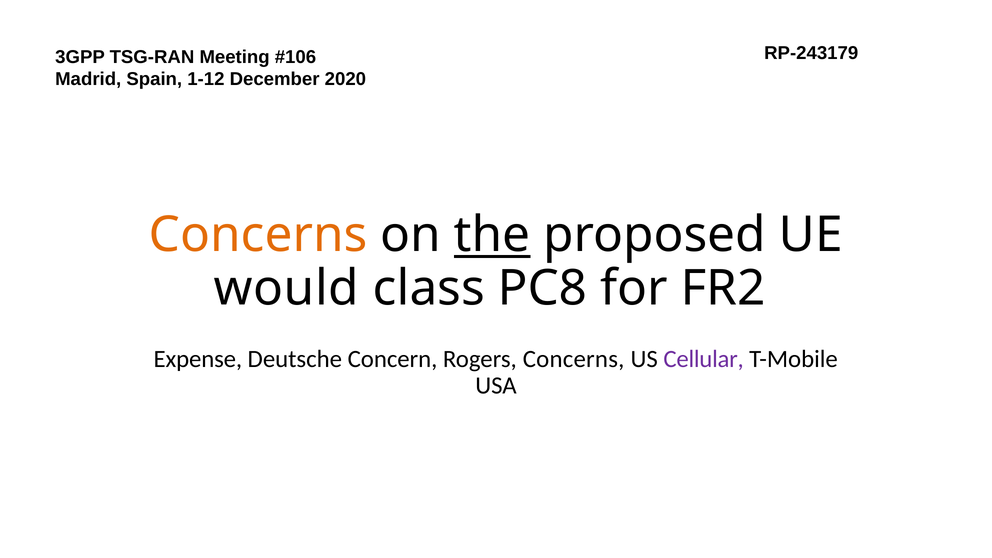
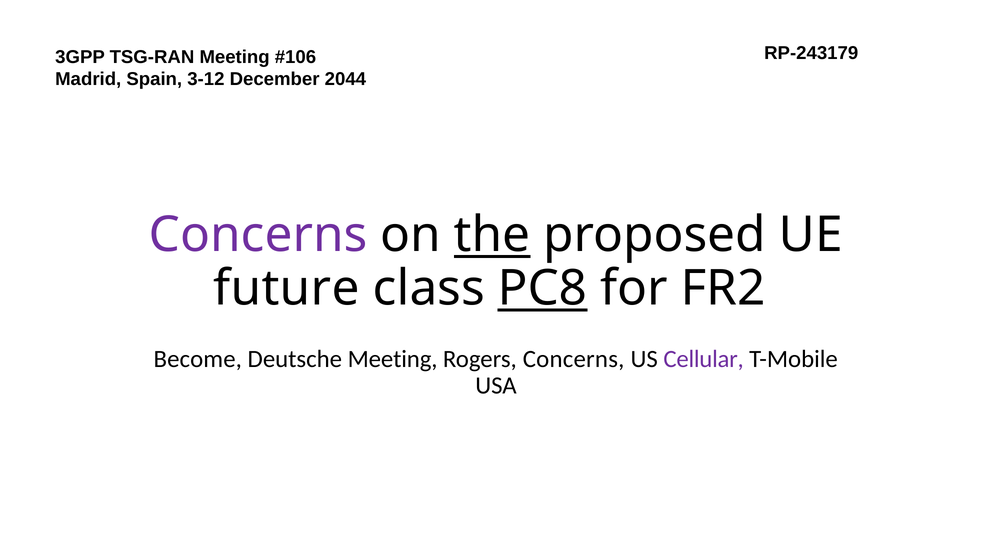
1-12: 1-12 -> 3-12
2020: 2020 -> 2044
Concerns at (258, 235) colour: orange -> purple
would: would -> future
PC8 underline: none -> present
Expense: Expense -> Become
Deutsche Concern: Concern -> Meeting
